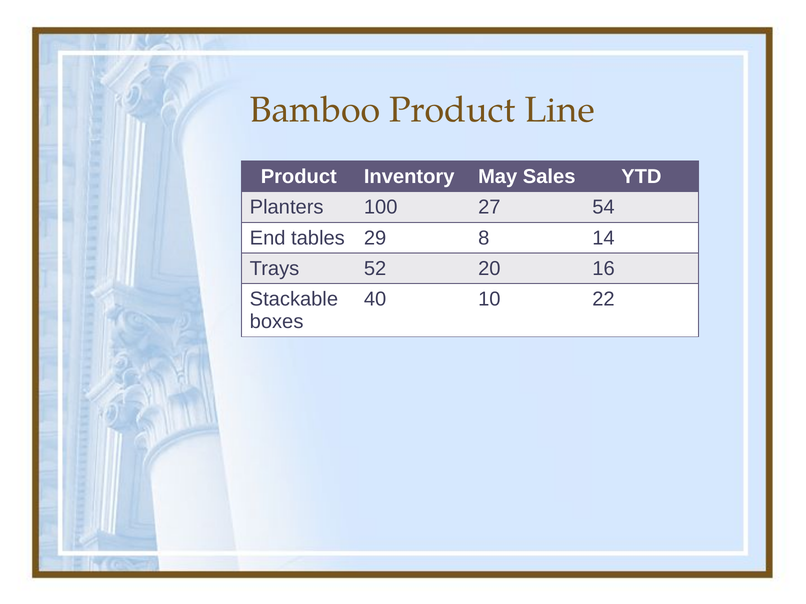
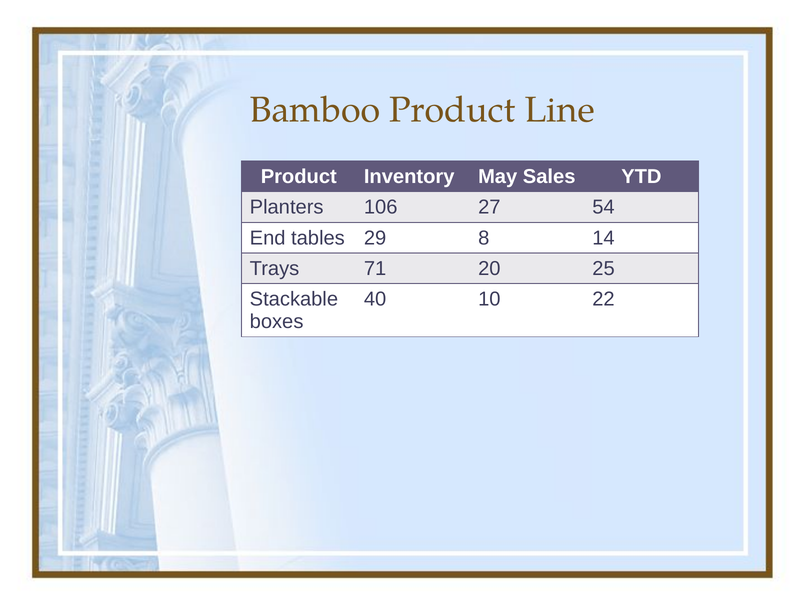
100: 100 -> 106
52: 52 -> 71
16: 16 -> 25
